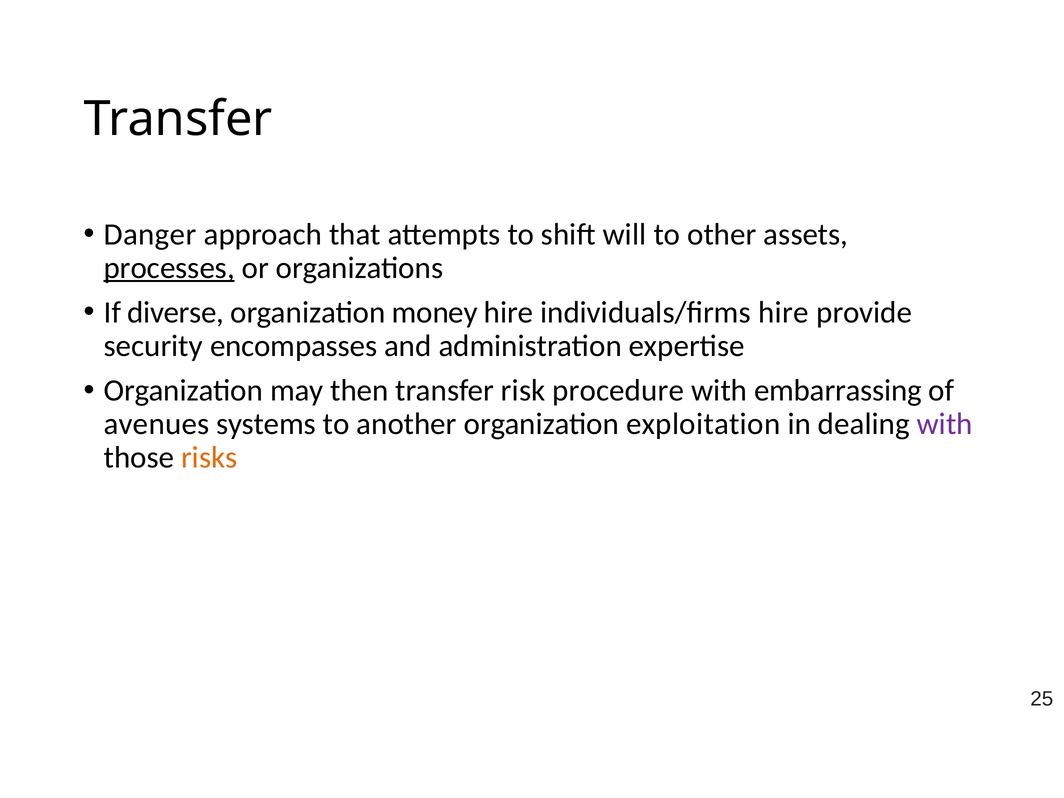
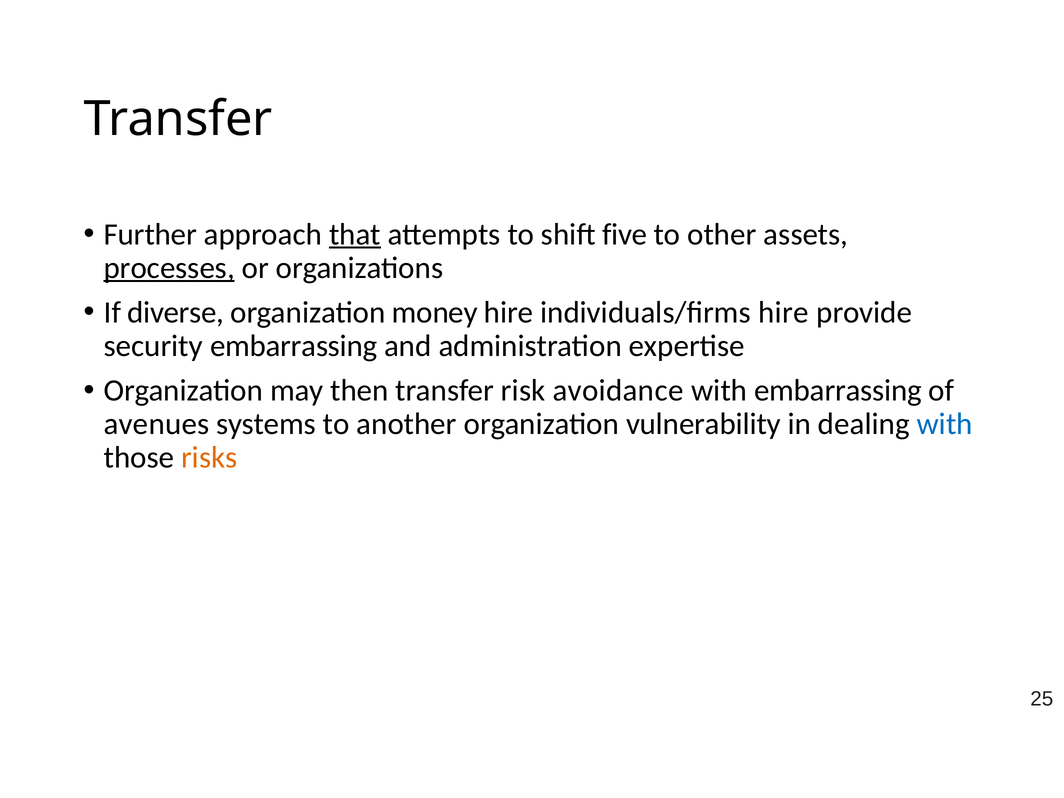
Danger: Danger -> Further
that underline: none -> present
will: will -> five
security encompasses: encompasses -> embarrassing
procedure: procedure -> avoidance
exploitation: exploitation -> vulnerability
with at (945, 424) colour: purple -> blue
